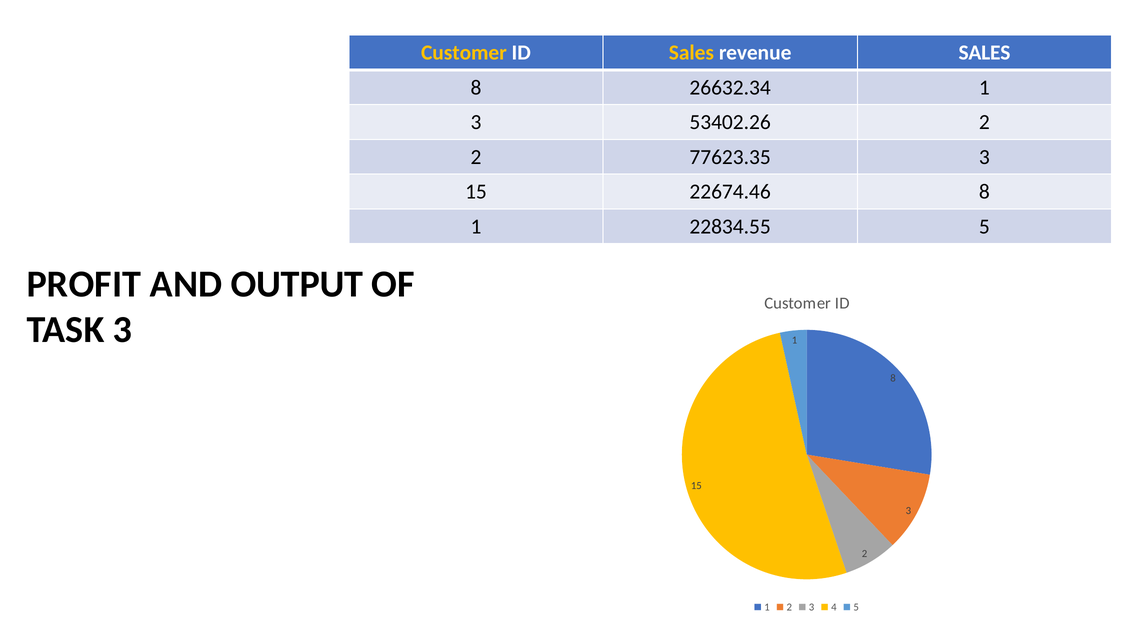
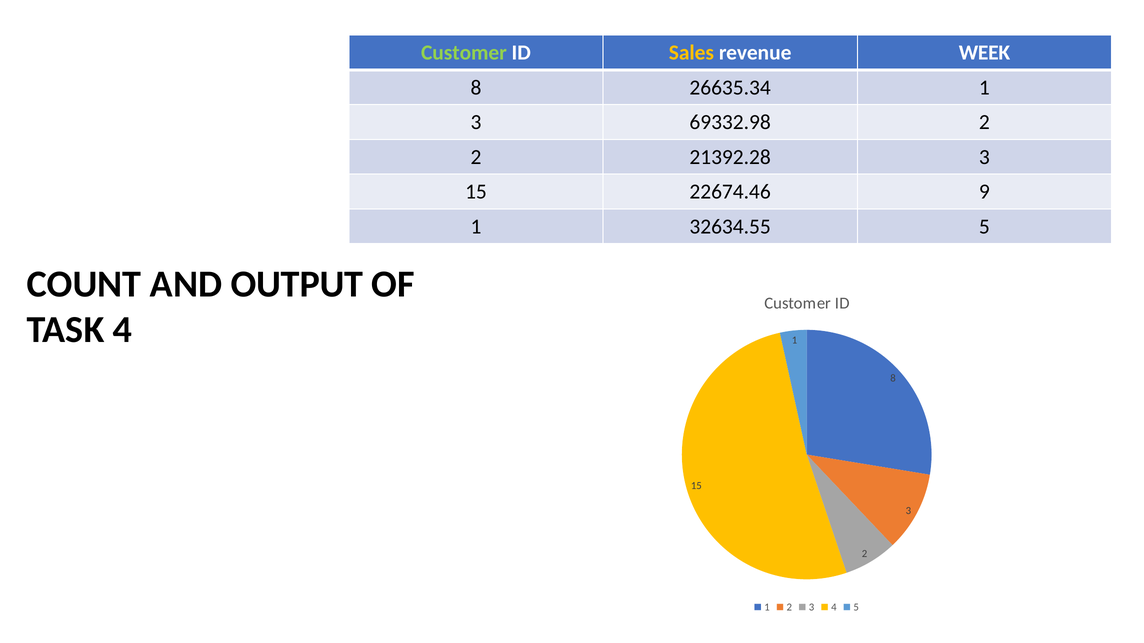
Customer at (464, 53) colour: yellow -> light green
revenue SALES: SALES -> WEEK
26632.34: 26632.34 -> 26635.34
53402.26: 53402.26 -> 69332.98
77623.35: 77623.35 -> 21392.28
22674.46 8: 8 -> 9
22834.55: 22834.55 -> 32634.55
PROFIT: PROFIT -> COUNT
TASK 3: 3 -> 4
